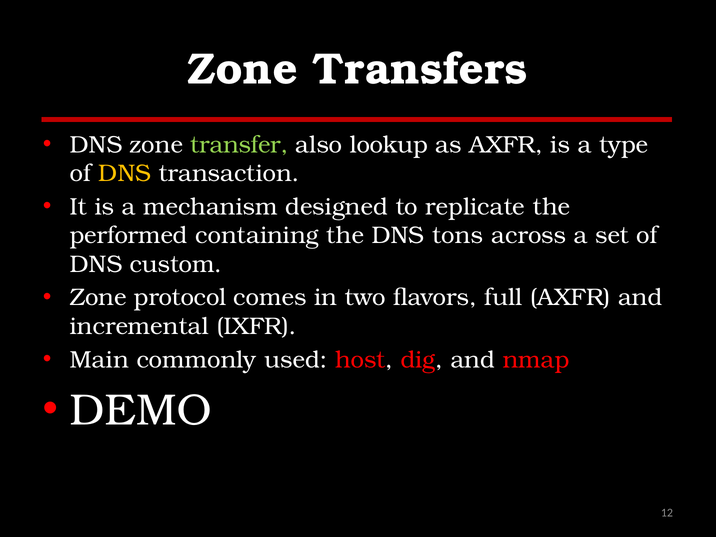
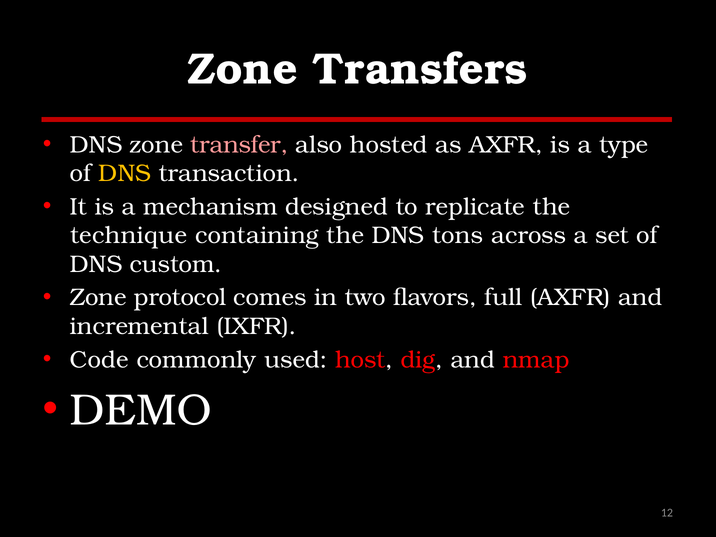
transfer colour: light green -> pink
lookup: lookup -> hosted
performed: performed -> technique
Main: Main -> Code
